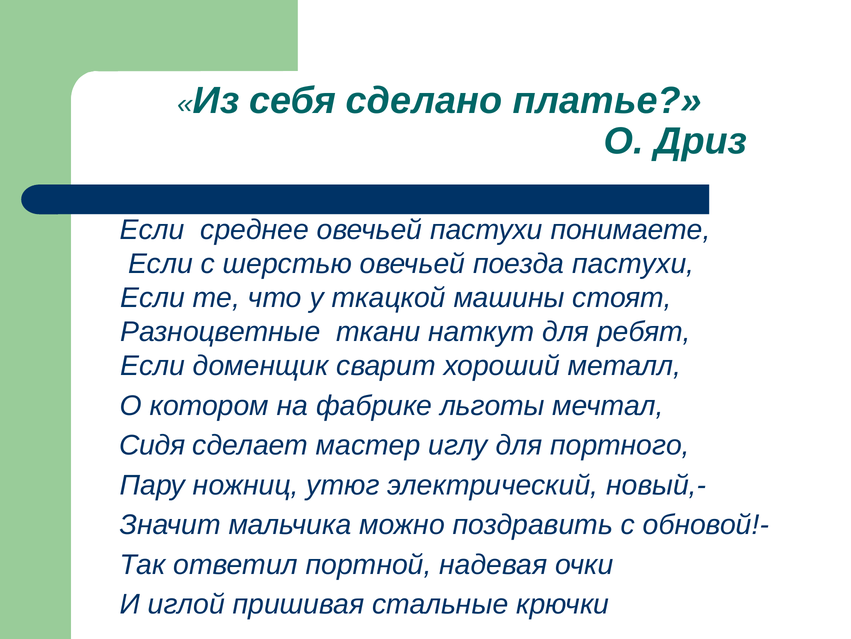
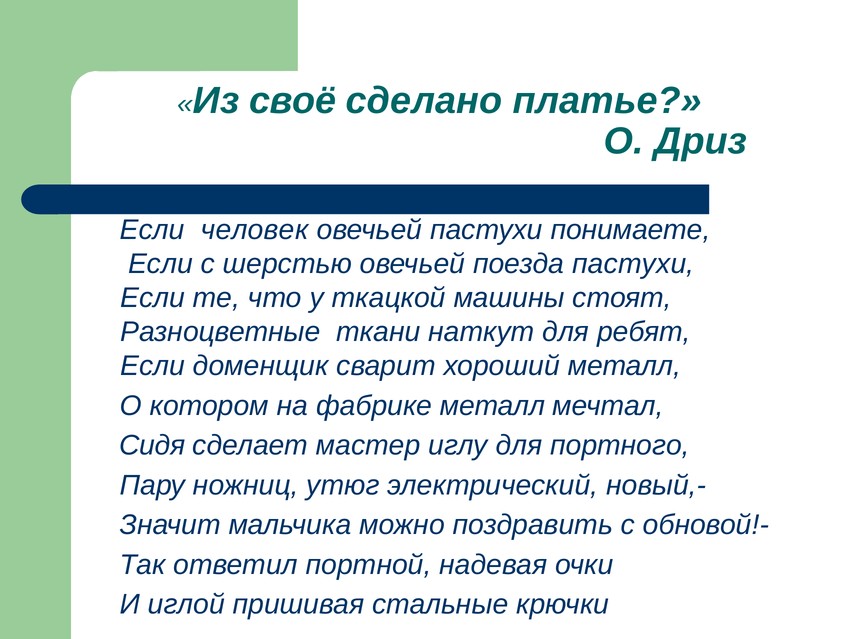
себя: себя -> своё
среднее: среднее -> человек
фабрике льготы: льготы -> металл
